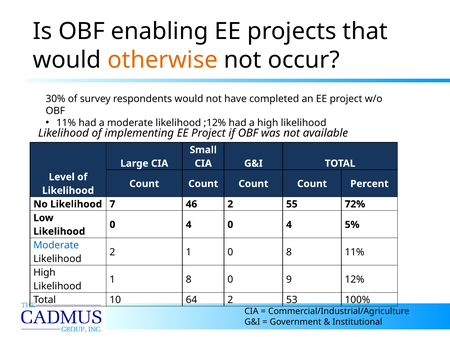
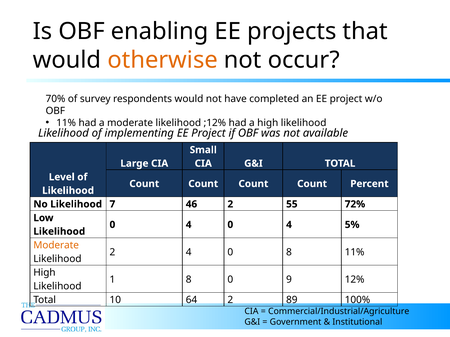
30%: 30% -> 70%
Moderate at (56, 246) colour: blue -> orange
2 1: 1 -> 4
53: 53 -> 89
